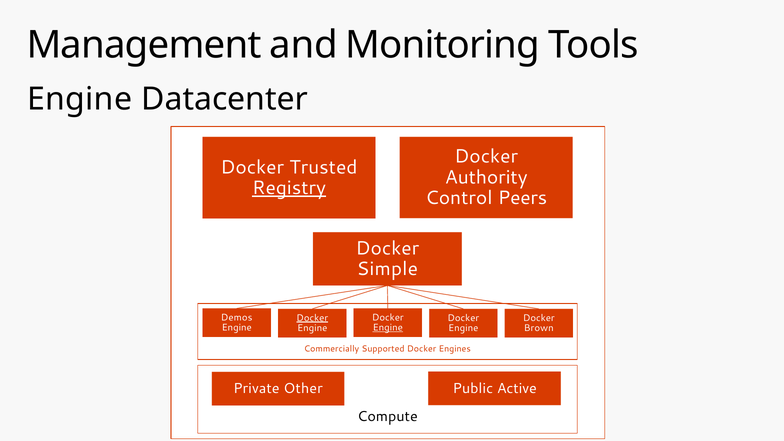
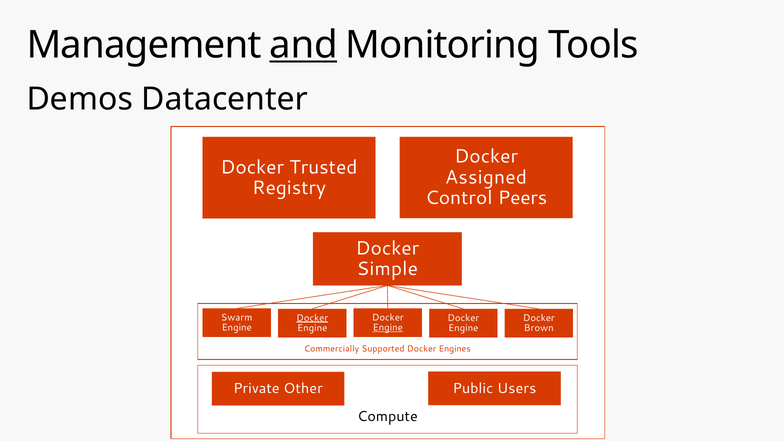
and underline: none -> present
Engine at (80, 99): Engine -> Demos
Authority: Authority -> Assigned
Registry underline: present -> none
Demos: Demos -> Swarm
Active: Active -> Users
